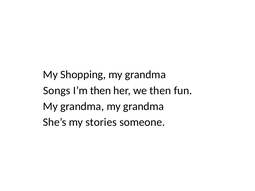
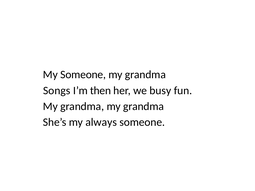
My Shopping: Shopping -> Someone
we then: then -> busy
stories: stories -> always
